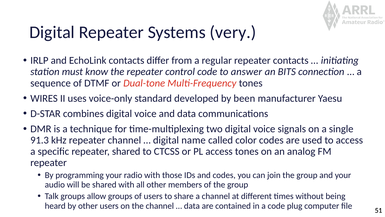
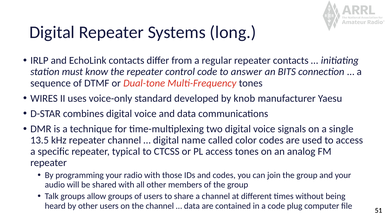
very: very -> long
been: been -> knob
91.3: 91.3 -> 13.5
repeater shared: shared -> typical
